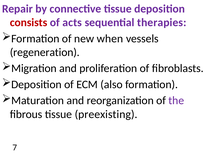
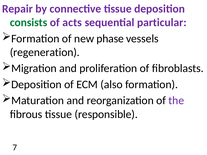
consists colour: red -> green
therapies: therapies -> particular
when: when -> phase
preexisting: preexisting -> responsible
